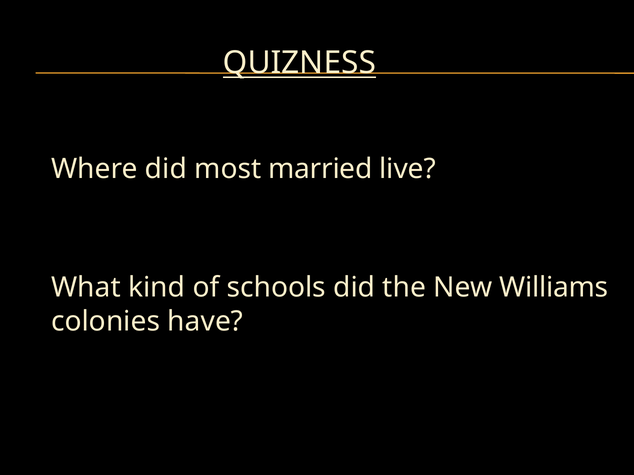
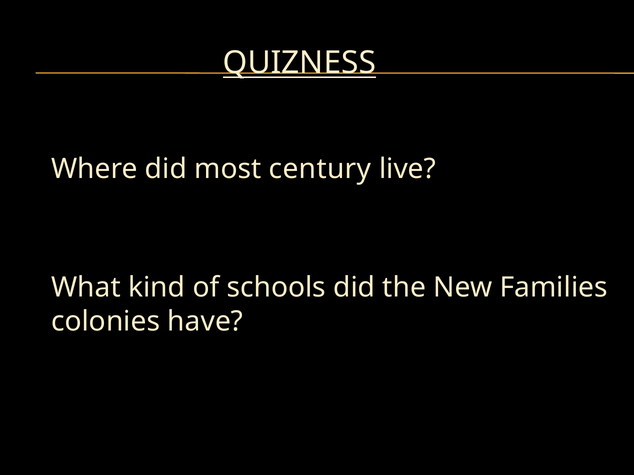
married: married -> century
Williams: Williams -> Families
